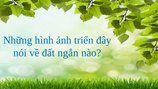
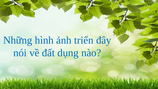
ngắn: ngắn -> dụng
